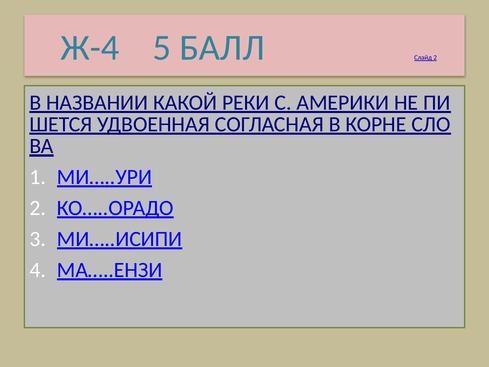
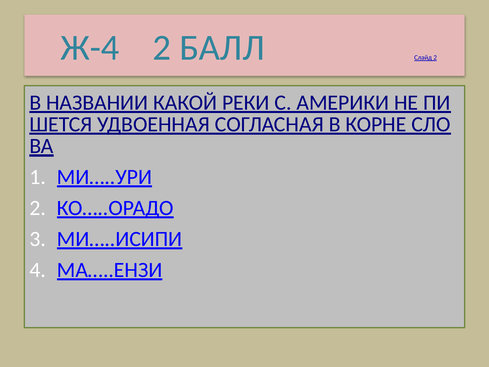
Ж-4 5: 5 -> 2
